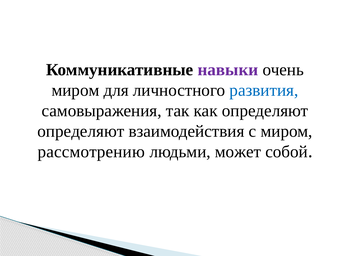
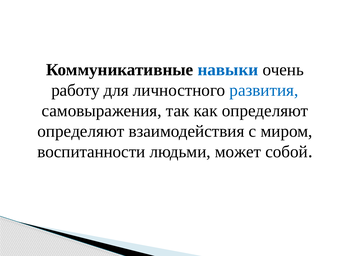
навыки colour: purple -> blue
миром at (75, 90): миром -> работу
рассмотрению: рассмотрению -> воспитанности
